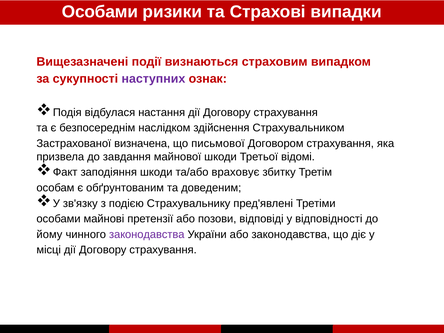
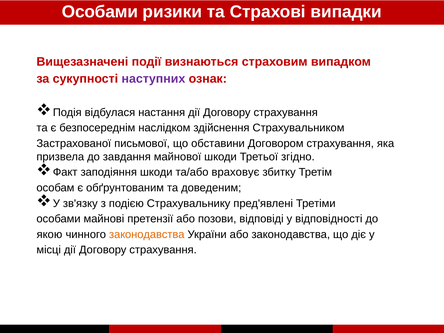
визначена: визначена -> письмової
письмової: письмової -> обставини
відомі: відомі -> згідно
йому: йому -> якою
законодавства at (147, 234) colour: purple -> orange
